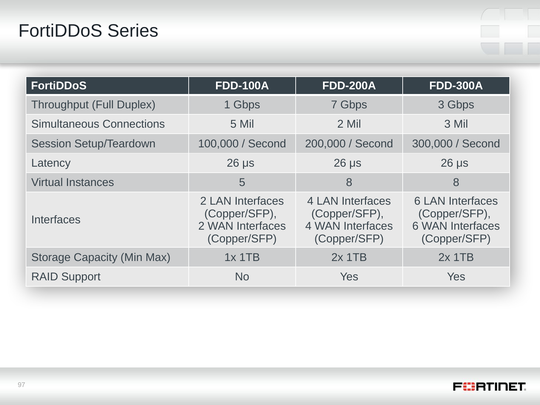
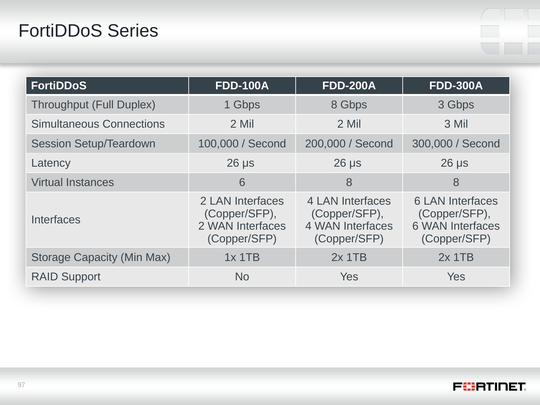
Gbps 7: 7 -> 8
Connections 5: 5 -> 2
Instances 5: 5 -> 6
